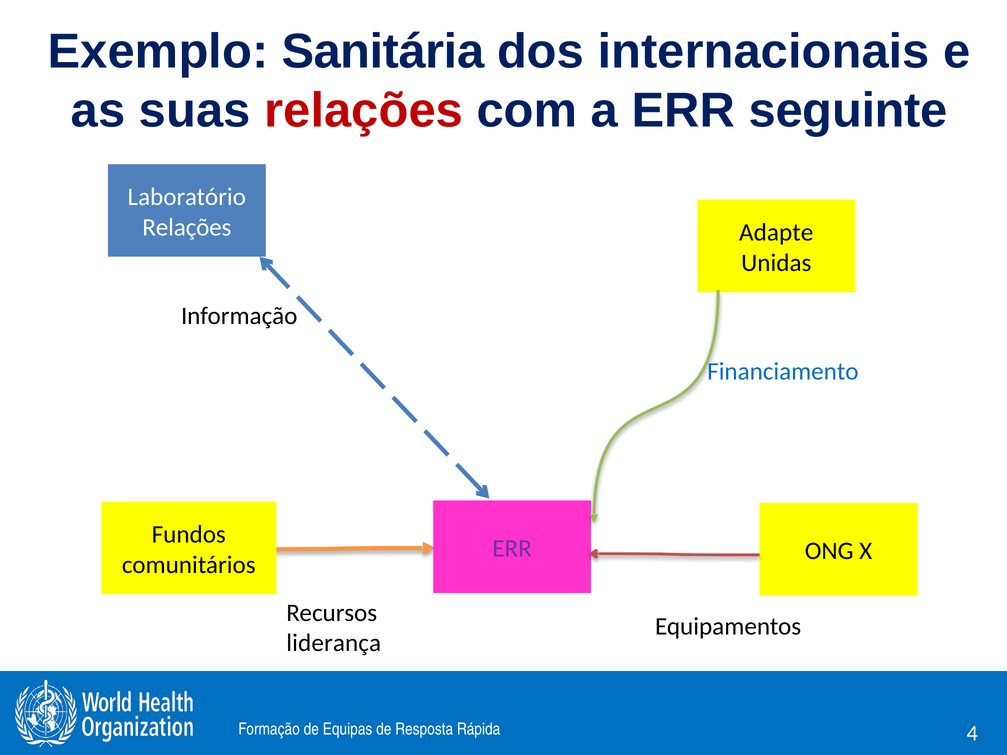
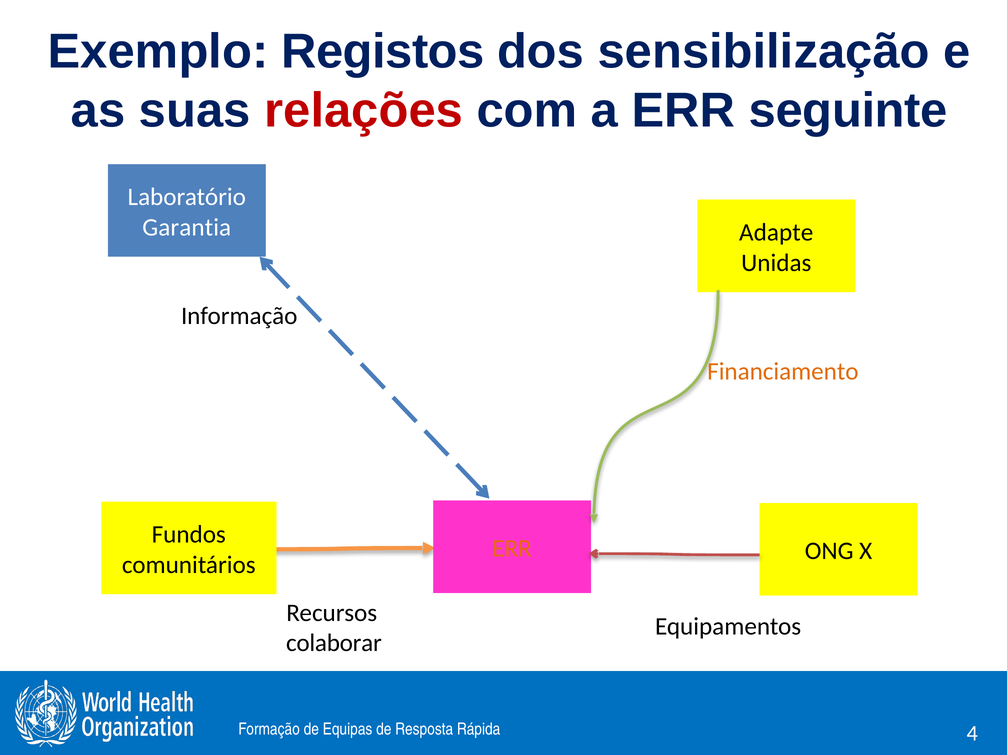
Sanitária: Sanitária -> Registos
internacionais: internacionais -> sensibilização
Relações at (187, 227): Relações -> Garantia
Financiamento colour: blue -> orange
ERR at (512, 549) colour: purple -> orange
liderança: liderança -> colaborar
